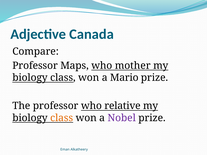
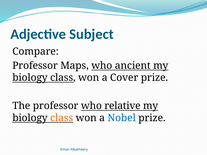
Canada: Canada -> Subject
mother: mother -> ancient
Mario: Mario -> Cover
Nobel colour: purple -> blue
